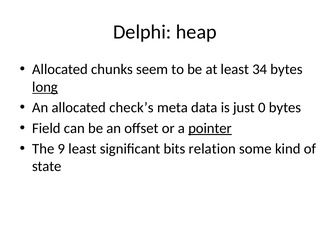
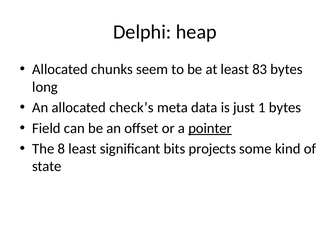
34: 34 -> 83
long underline: present -> none
0: 0 -> 1
9: 9 -> 8
relation: relation -> projects
